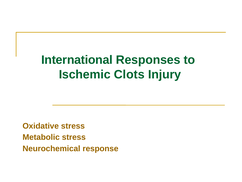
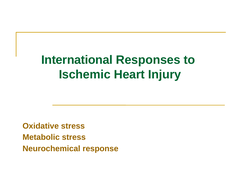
Clots: Clots -> Heart
